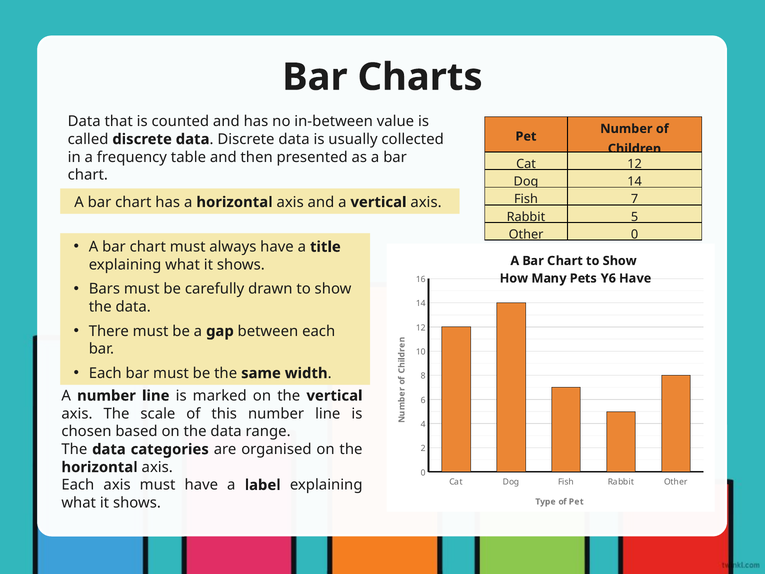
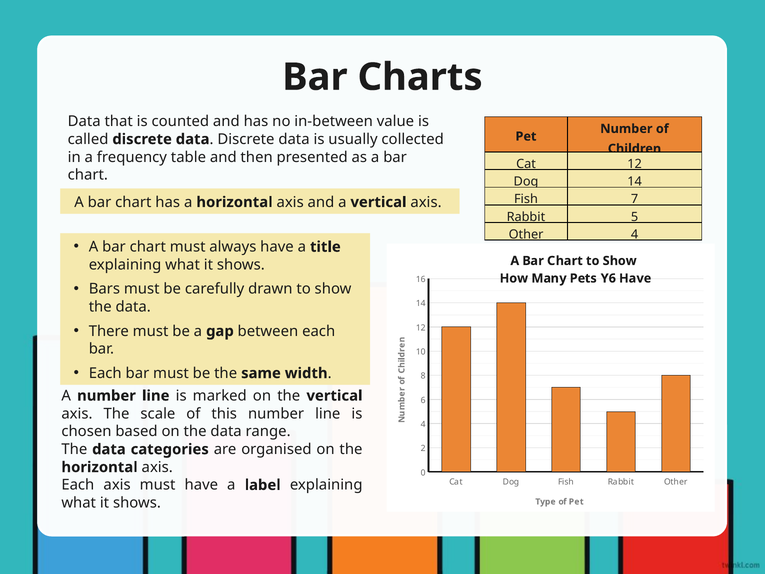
0 at (635, 234): 0 -> 4
